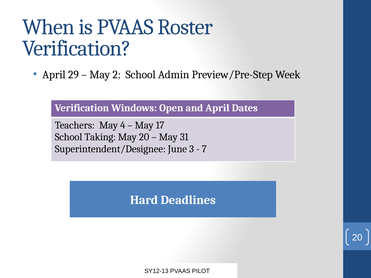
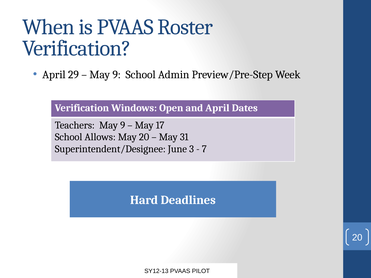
2 at (117, 75): 2 -> 9
Teachers May 4: 4 -> 9
Taking: Taking -> Allows
